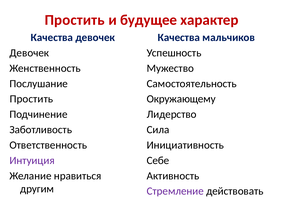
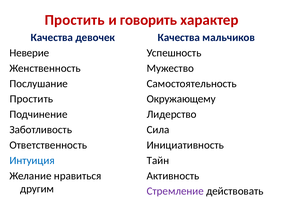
будущее: будущее -> говорить
Девочек at (29, 53): Девочек -> Неверие
Интуиция colour: purple -> blue
Себе: Себе -> Тайн
